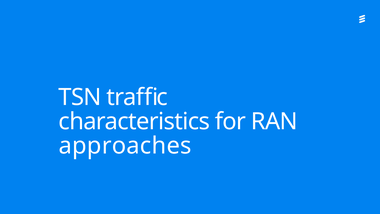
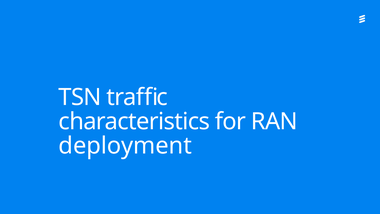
approaches: approaches -> deployment
